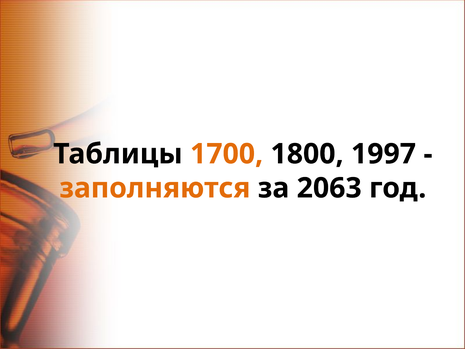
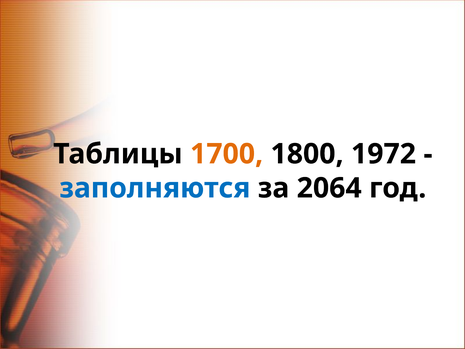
1997: 1997 -> 1972
заполняются colour: orange -> blue
2063: 2063 -> 2064
